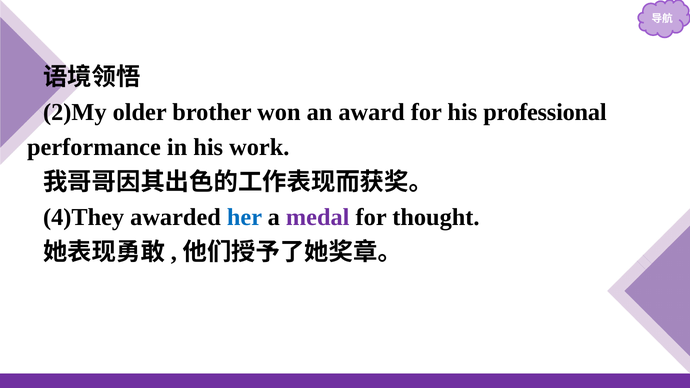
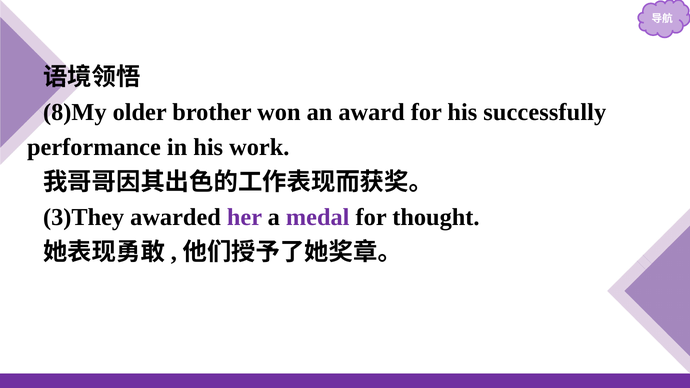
2)My: 2)My -> 8)My
professional: professional -> successfully
4)They: 4)They -> 3)They
her colour: blue -> purple
